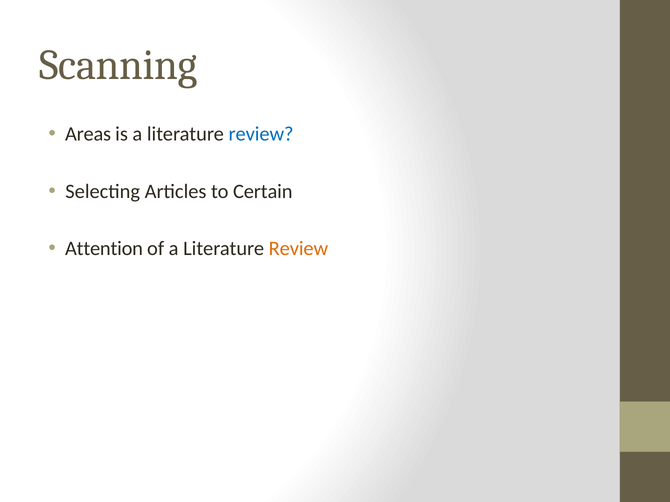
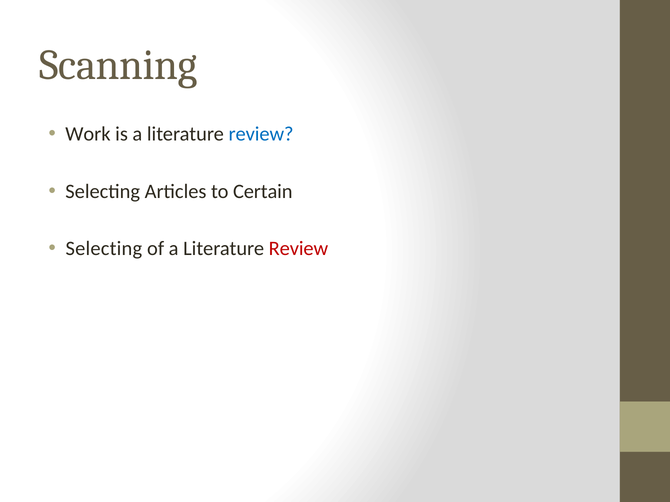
Areas: Areas -> Work
Attention at (104, 249): Attention -> Selecting
Review at (298, 249) colour: orange -> red
